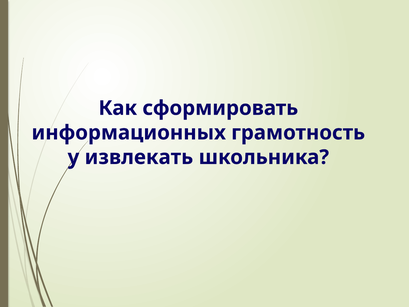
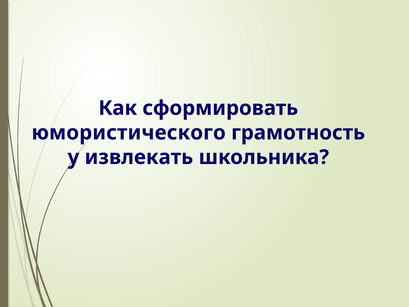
информационных: информационных -> юмористического
